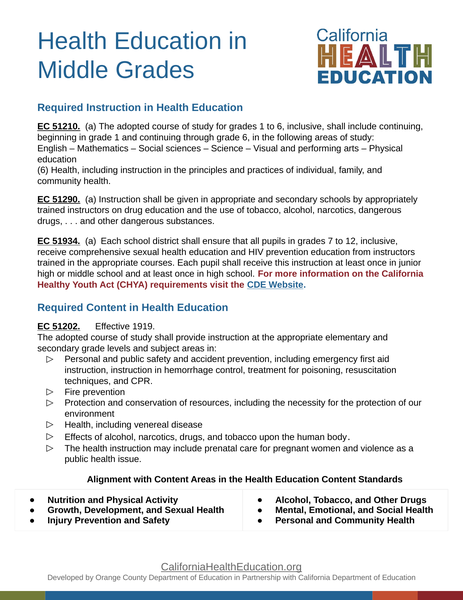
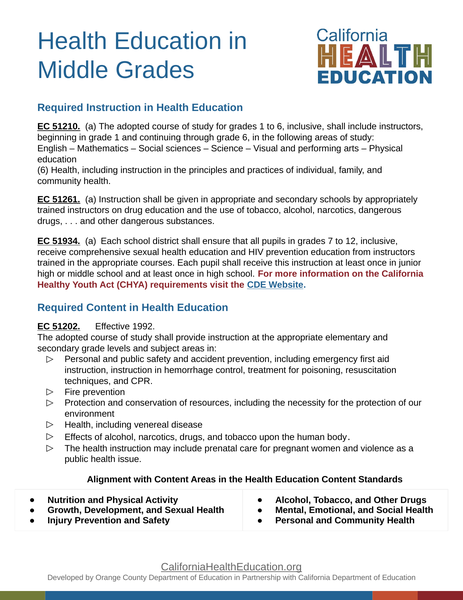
include continuing: continuing -> instructors
51290: 51290 -> 51261
1919: 1919 -> 1992
